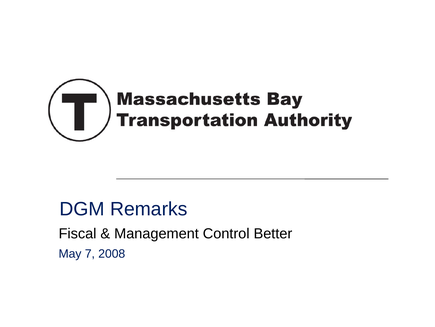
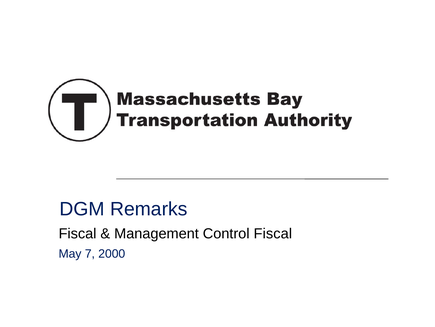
Control Better: Better -> Fiscal
2008: 2008 -> 2000
